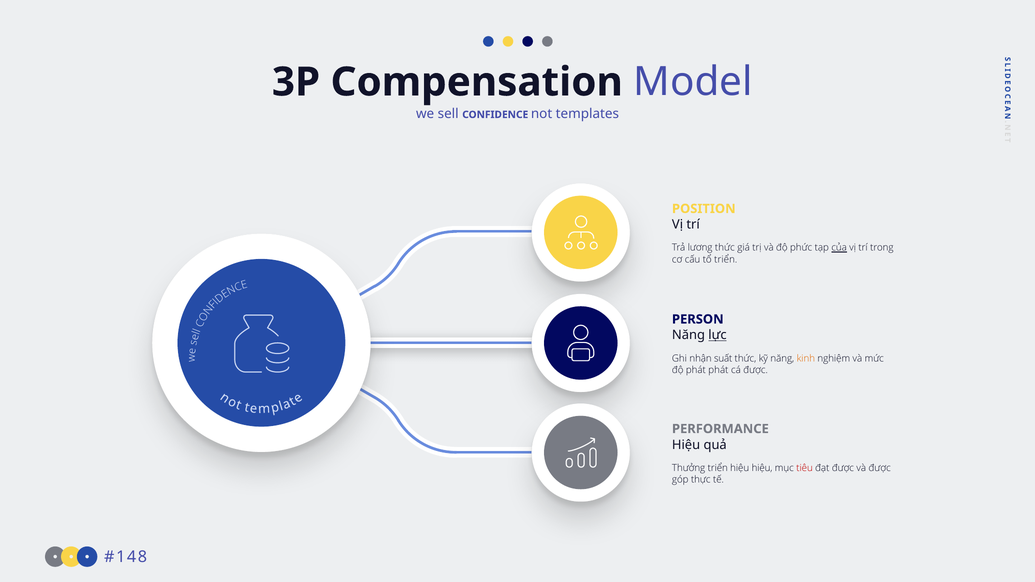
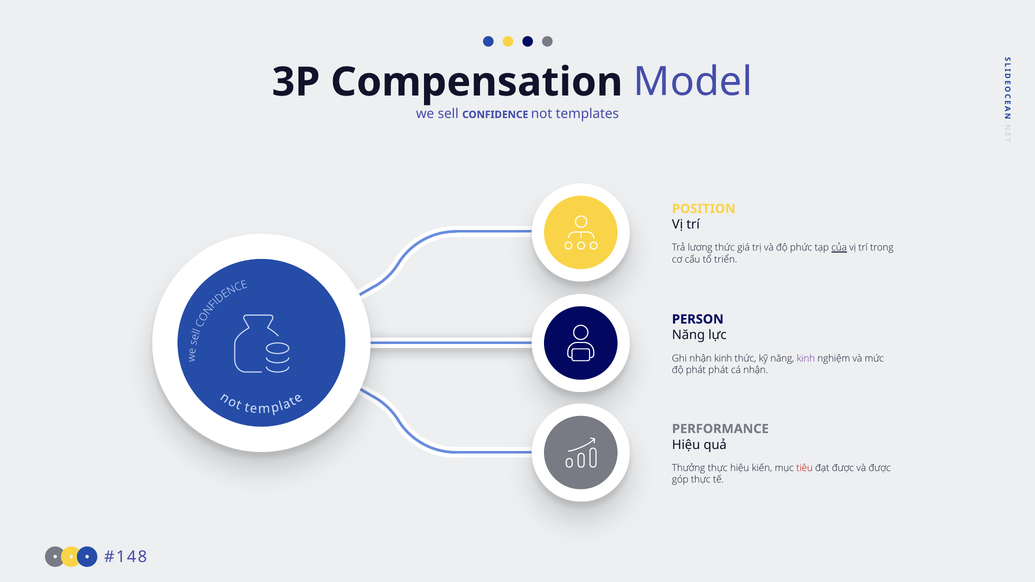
lực underline: present -> none
nhận suất: suất -> kinh
kinh at (806, 358) colour: orange -> purple
cá được: được -> nhận
Thưởng triển: triển -> thực
hiệu hiệu: hiệu -> kiến
